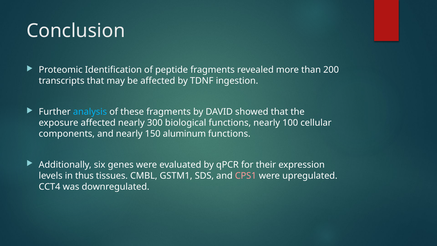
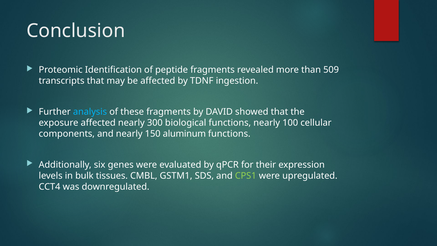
200: 200 -> 509
thus: thus -> bulk
CPS1 colour: pink -> light green
